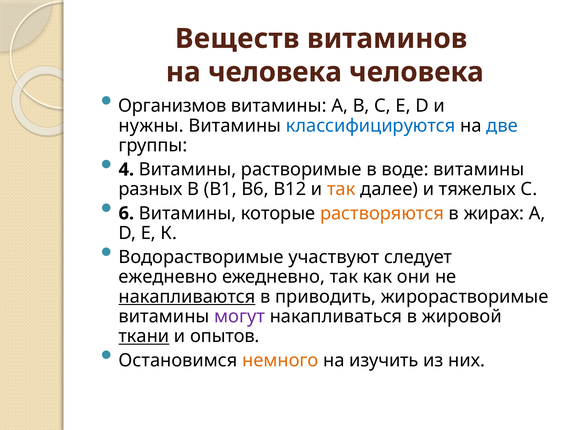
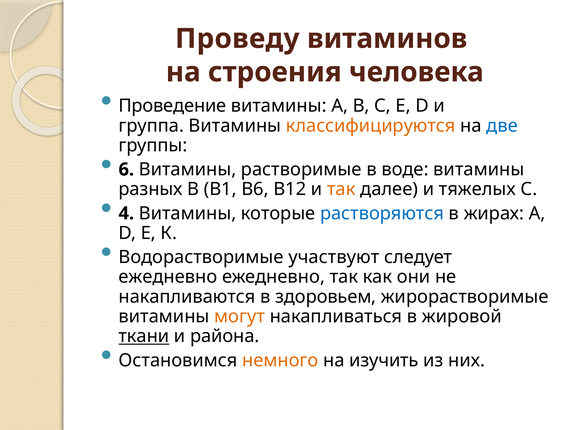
Веществ: Веществ -> Проведу
на человека: человека -> строения
Организмов: Организмов -> Проведение
нужны: нужны -> группа
классифицируются colour: blue -> orange
4: 4 -> 6
6: 6 -> 4
растворяются colour: orange -> blue
накапливаются underline: present -> none
приводить: приводить -> здоровьем
могут colour: purple -> orange
опытов: опытов -> района
